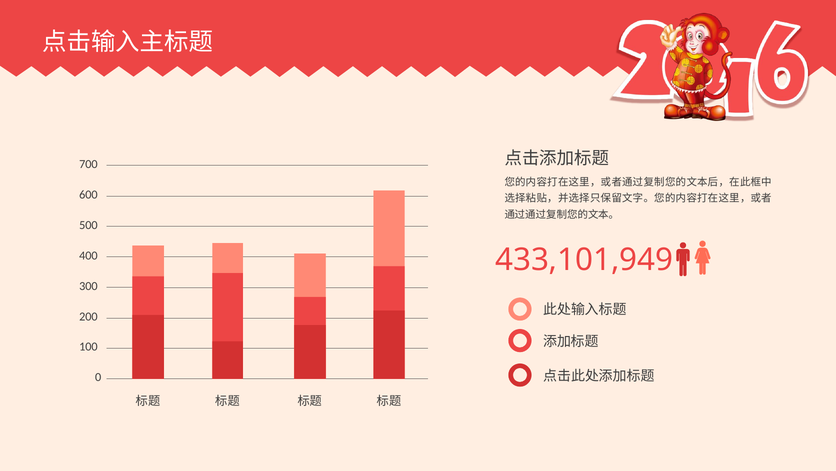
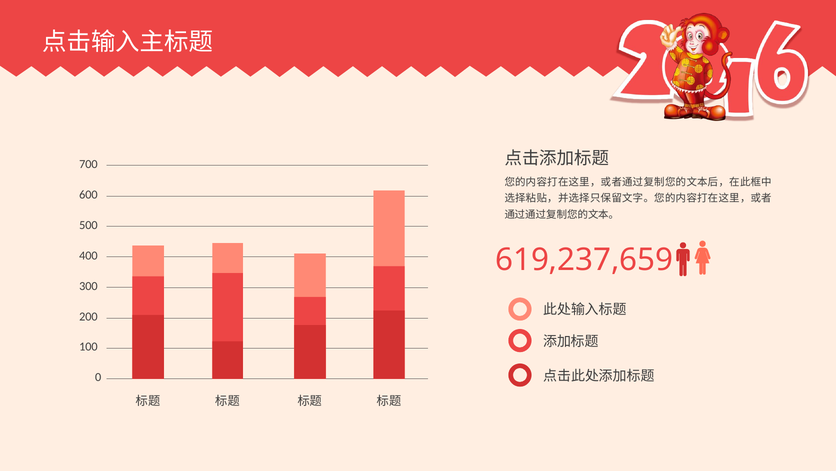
433,101,949: 433,101,949 -> 619,237,659
